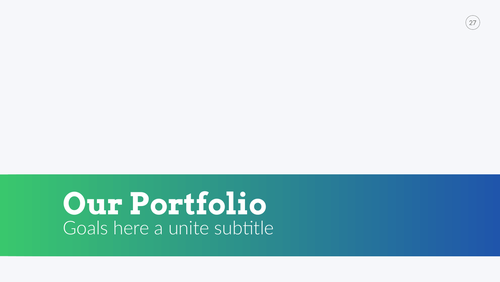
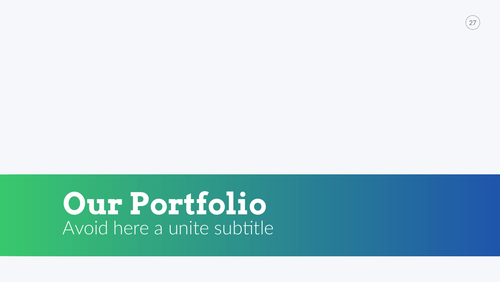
Goals: Goals -> Avoid
